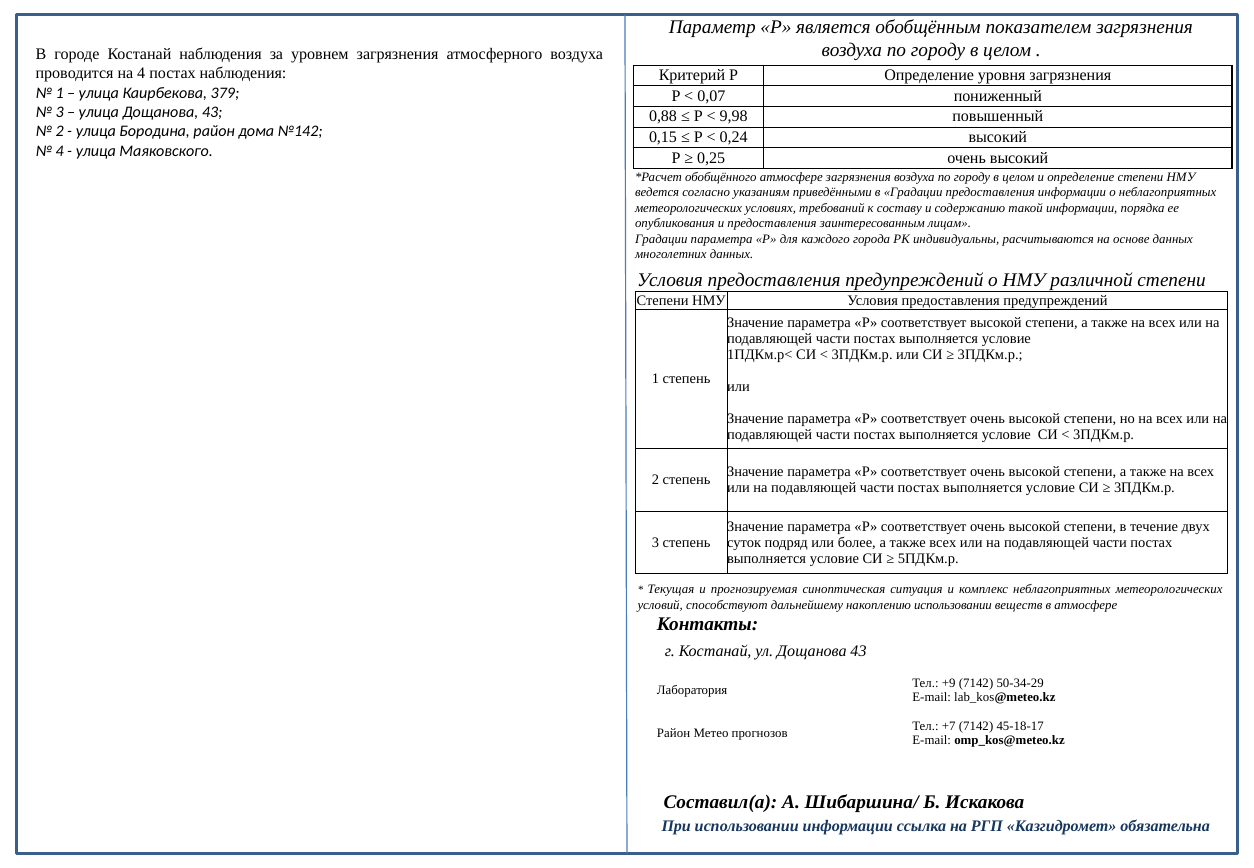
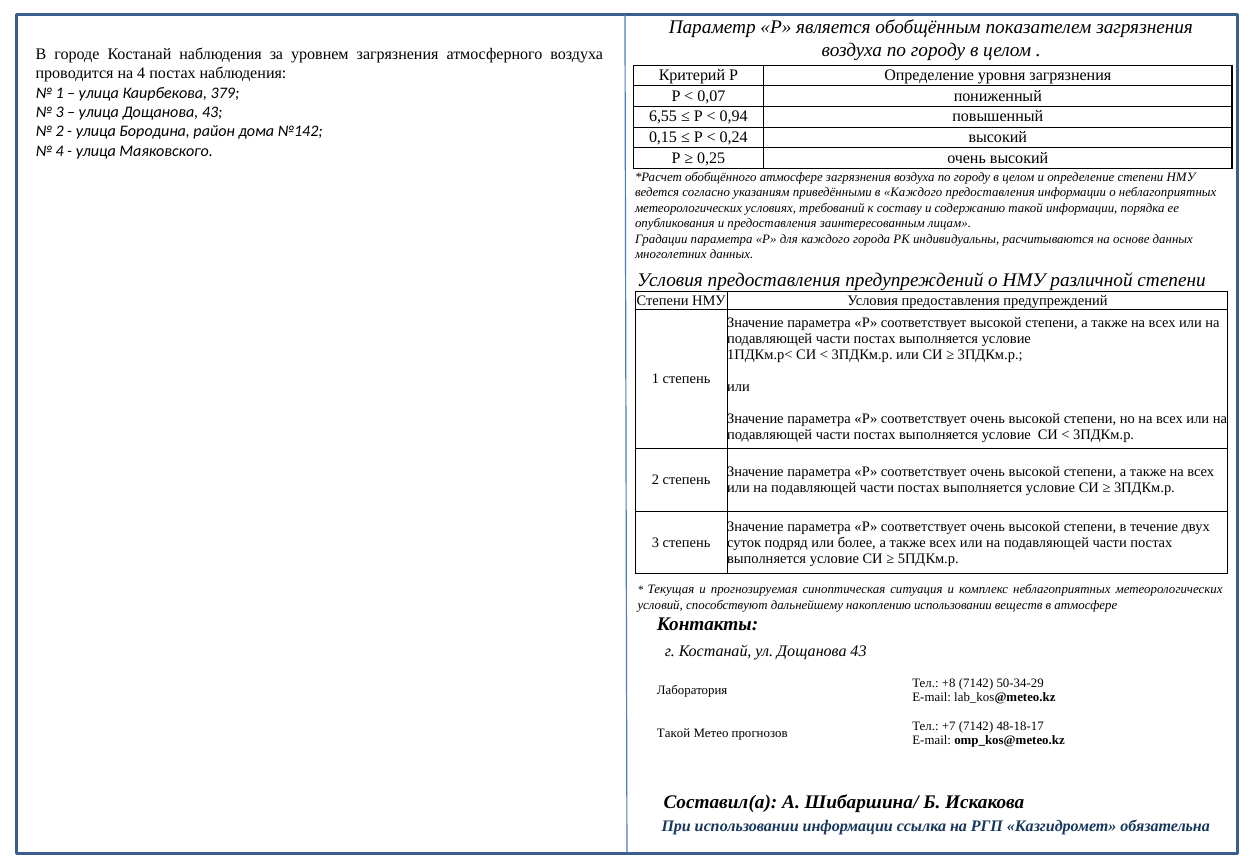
0,88: 0,88 -> 6,55
9,98: 9,98 -> 0,94
в Градации: Градации -> Каждого
+9: +9 -> +8
45-18-17: 45-18-17 -> 48-18-17
Район at (674, 733): Район -> Такой
